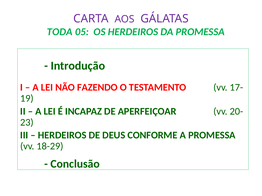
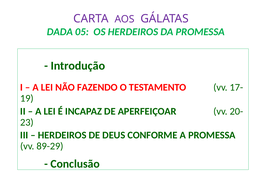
TODA: TODA -> DADA
18-29: 18-29 -> 89-29
